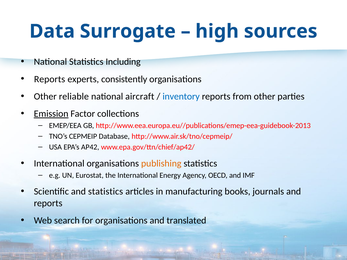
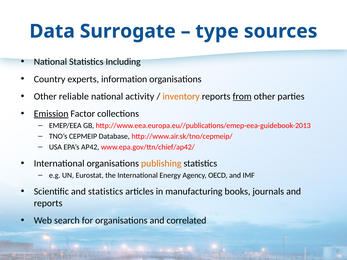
high: high -> type
Reports at (50, 79): Reports -> Country
consistently: consistently -> information
aircraft: aircraft -> activity
inventory colour: blue -> orange
from underline: none -> present
translated: translated -> correlated
